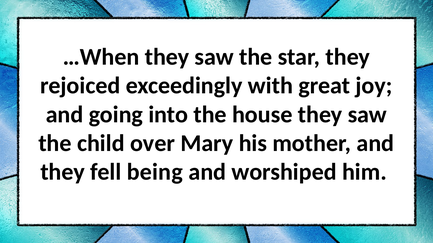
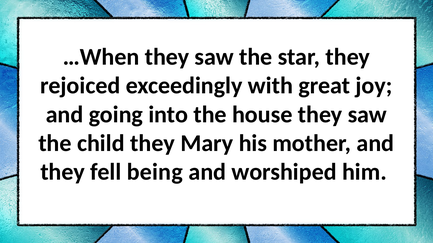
child over: over -> they
